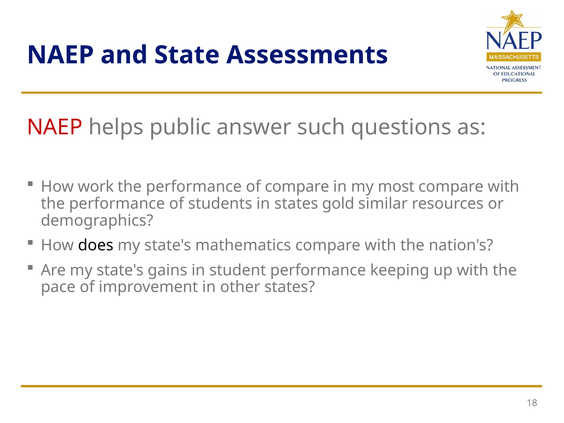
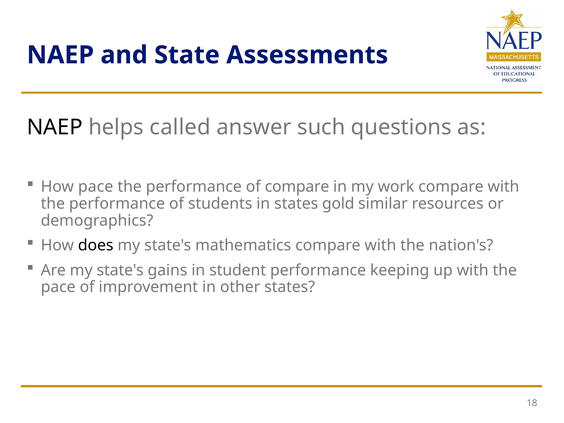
NAEP at (55, 127) colour: red -> black
public: public -> called
How work: work -> pace
most: most -> work
